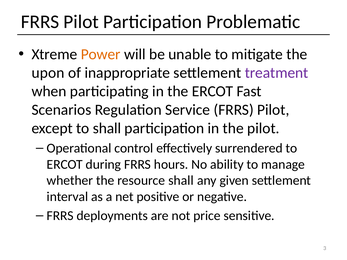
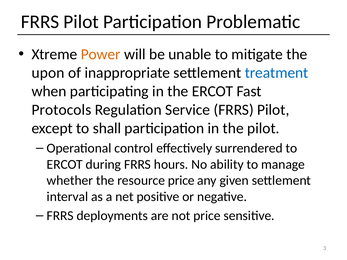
treatment colour: purple -> blue
Scenarios: Scenarios -> Protocols
resource shall: shall -> price
